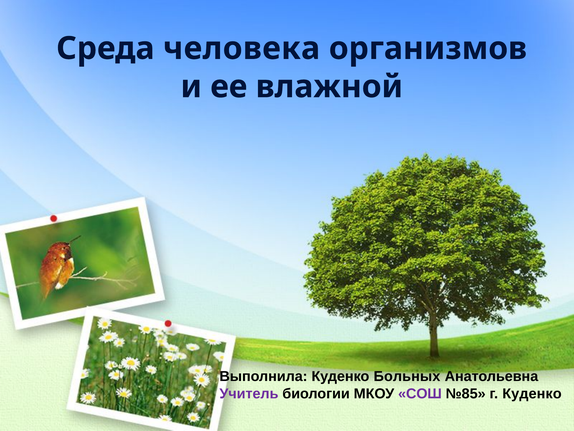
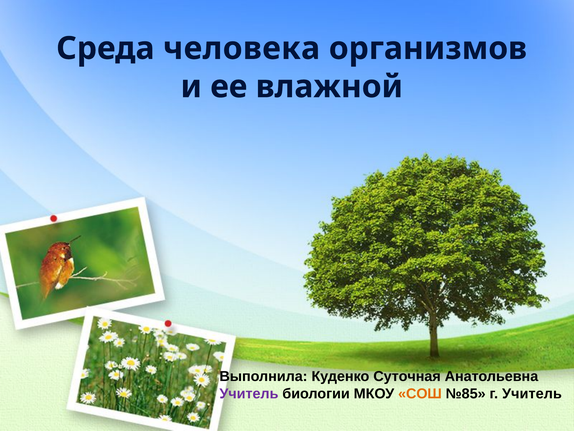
Больных: Больных -> Суточная
СОШ colour: purple -> orange
г Куденко: Куденко -> Учитель
